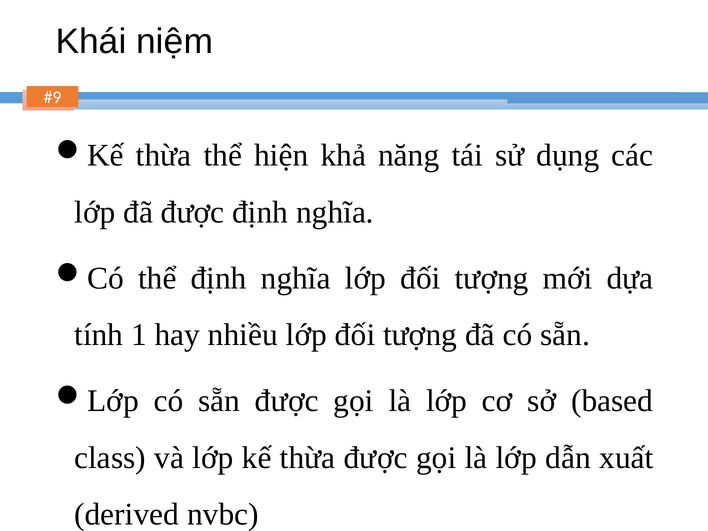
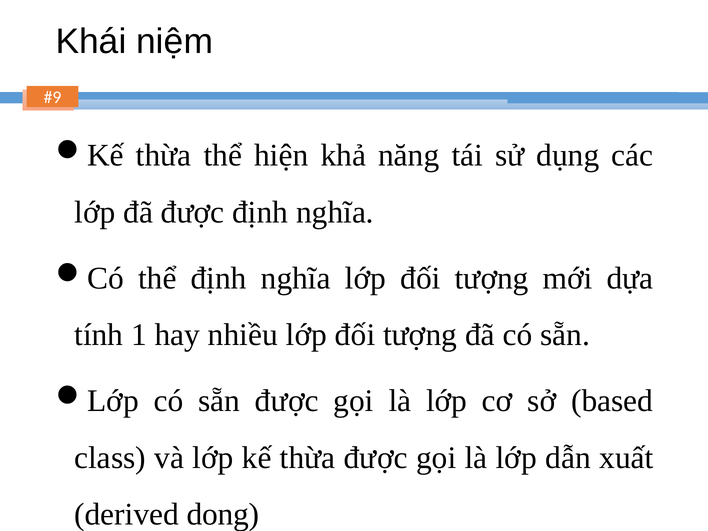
nvbc: nvbc -> dong
